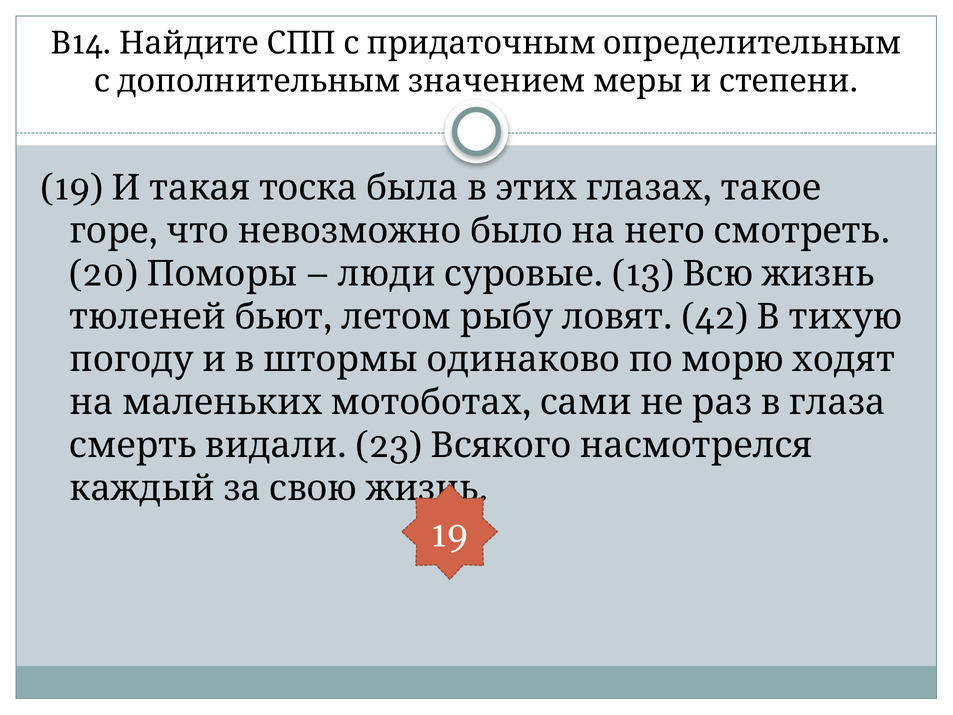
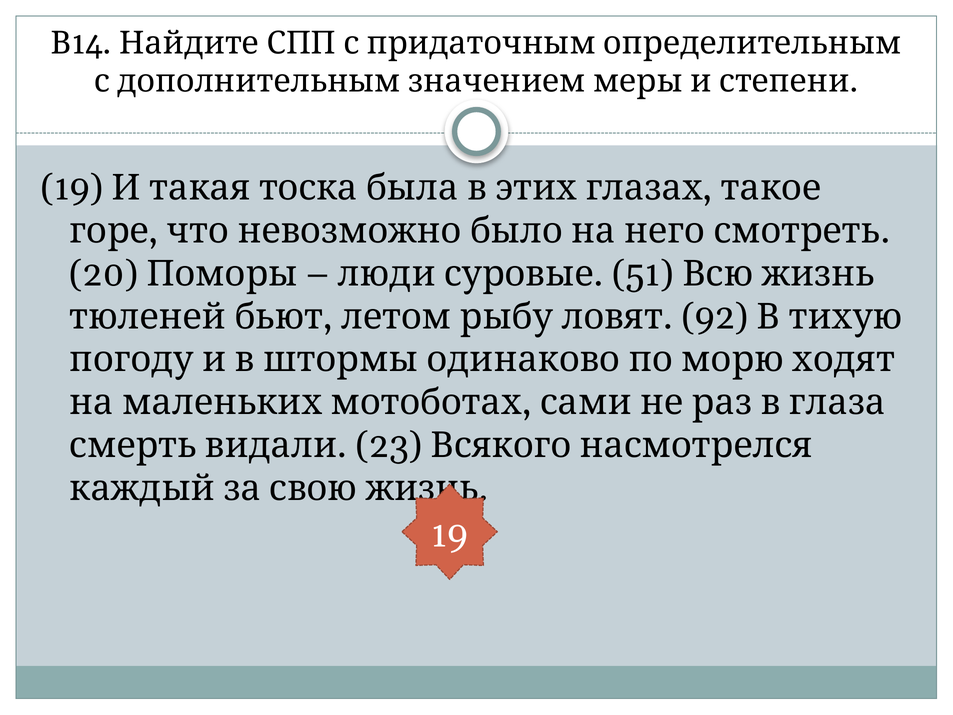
13: 13 -> 51
42: 42 -> 92
